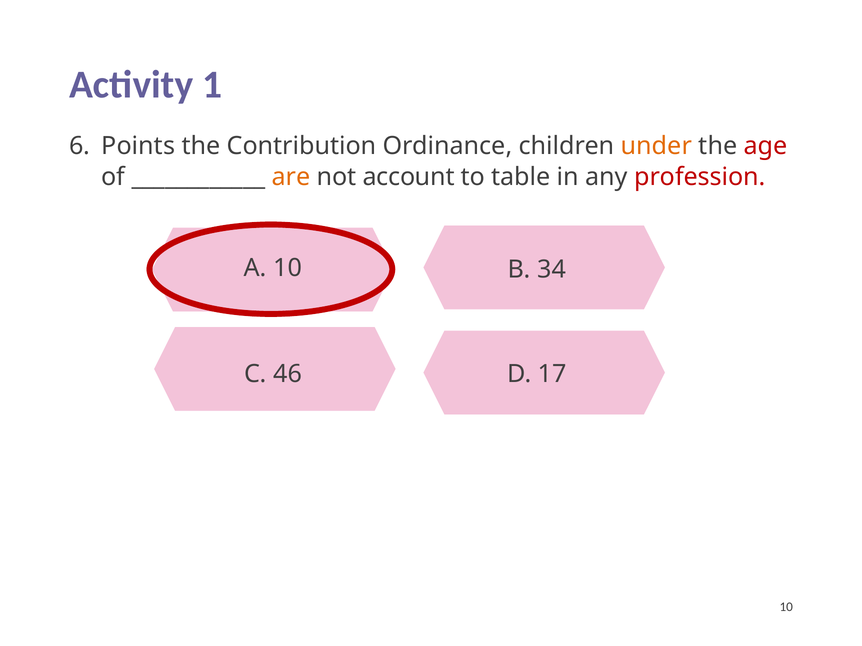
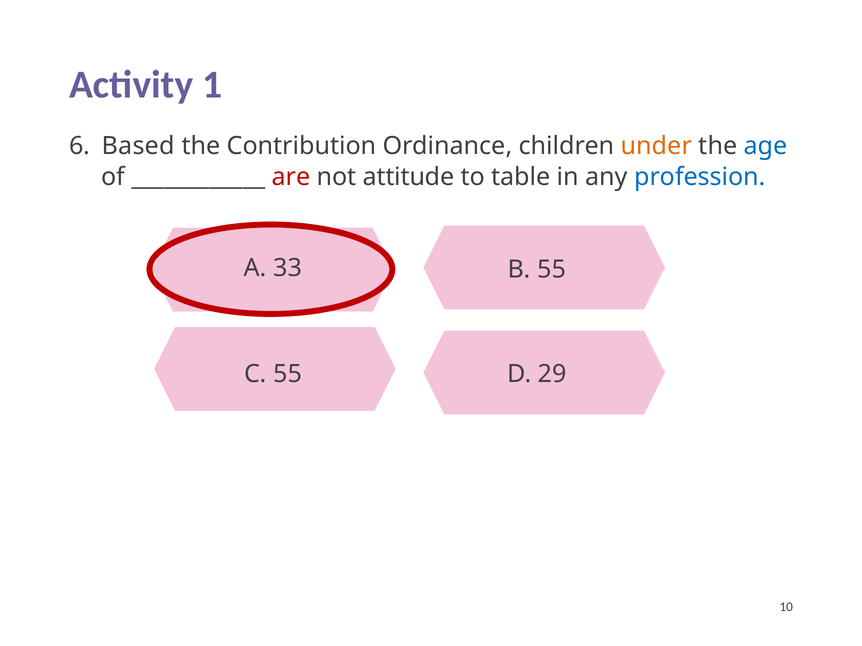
Points: Points -> Based
age colour: red -> blue
are colour: orange -> red
account: account -> attitude
profession colour: red -> blue
A 10: 10 -> 33
B 34: 34 -> 55
C 46: 46 -> 55
17: 17 -> 29
